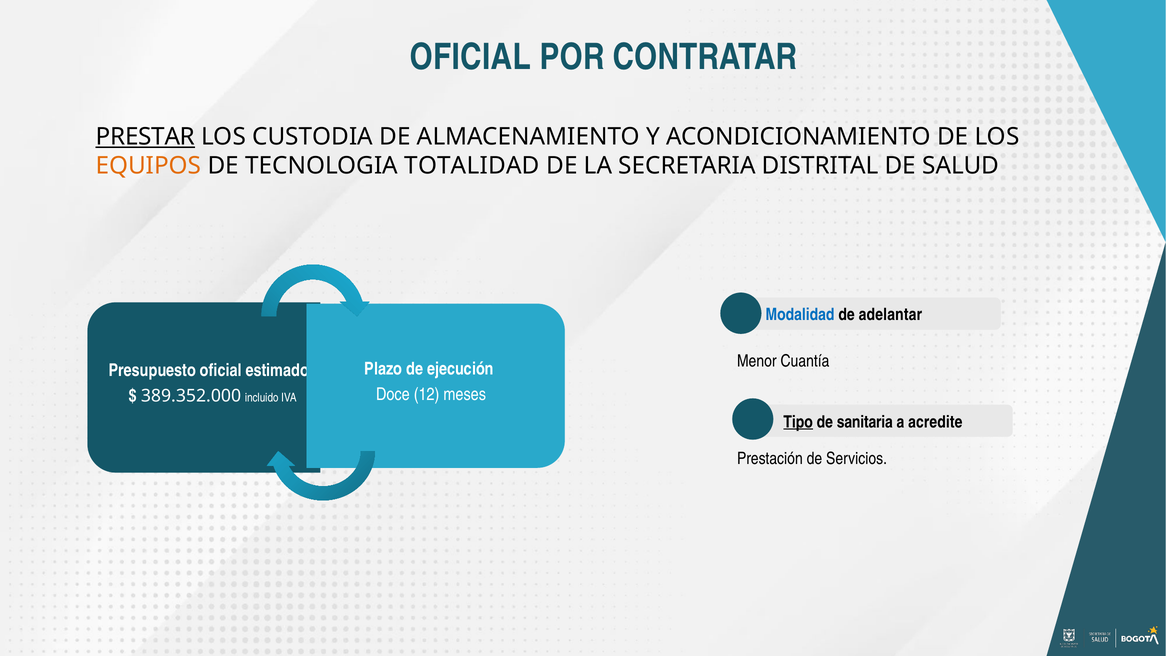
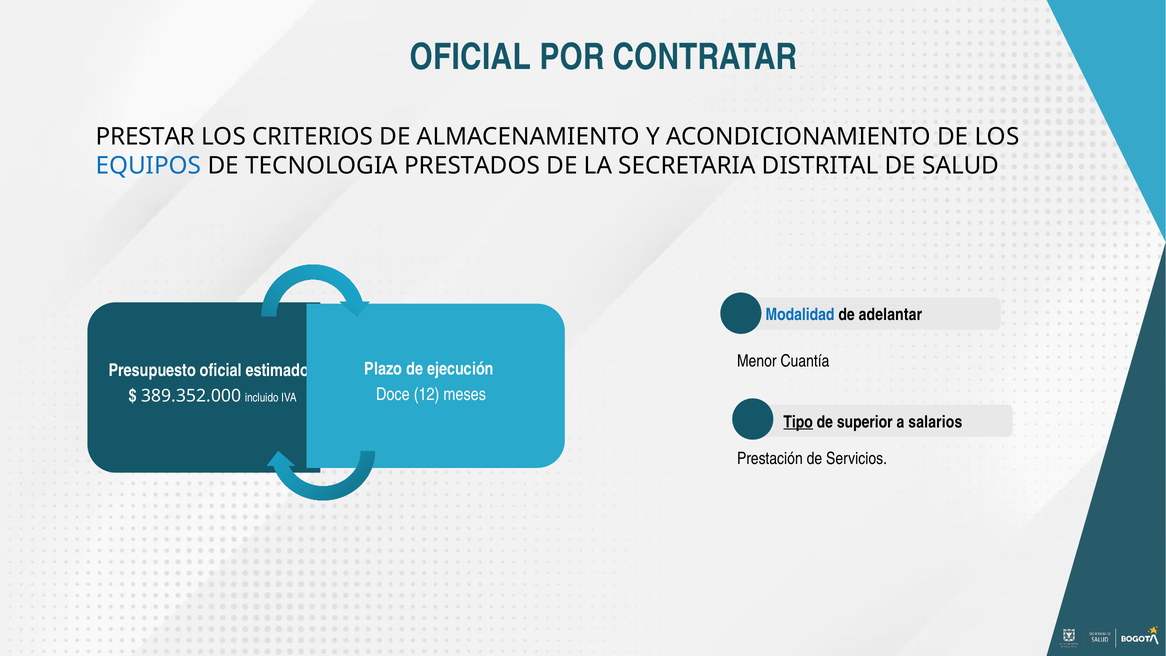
PRESTAR underline: present -> none
CUSTODIA: CUSTODIA -> CRITERIOS
EQUIPOS colour: orange -> blue
TOTALIDAD: TOTALIDAD -> PRESTADOS
sanitaria: sanitaria -> superior
acredite: acredite -> salarios
